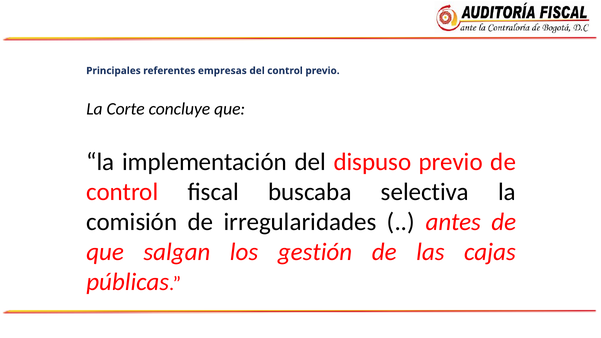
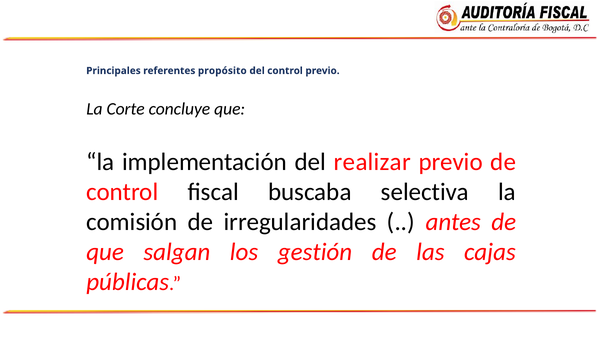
empresas: empresas -> propósito
dispuso: dispuso -> realizar
